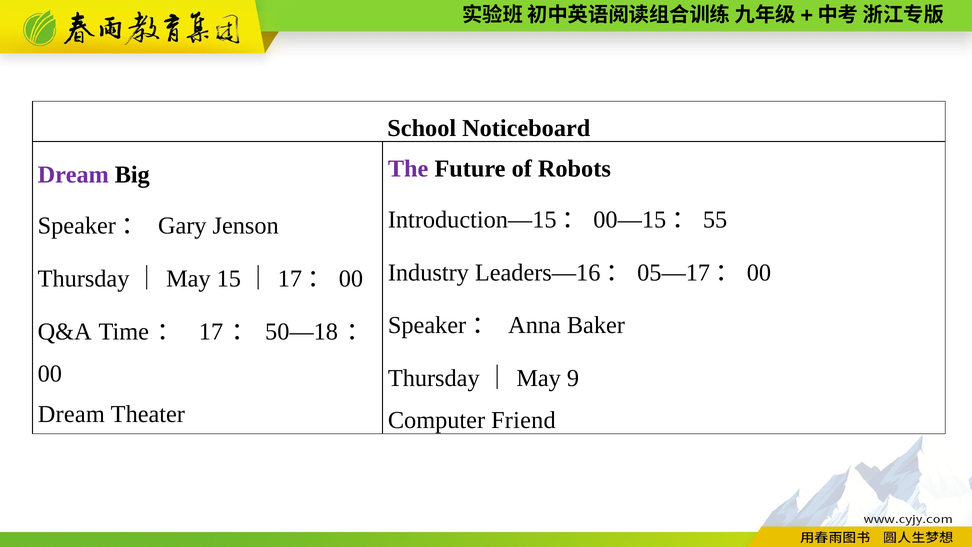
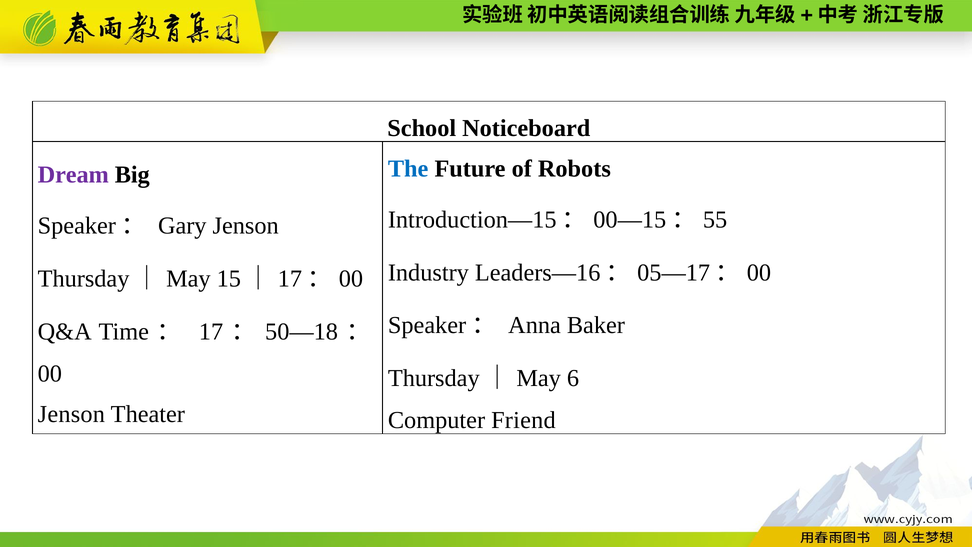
The colour: purple -> blue
9: 9 -> 6
Dream at (71, 414): Dream -> Jenson
